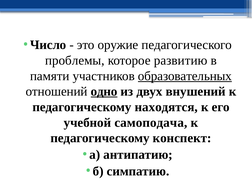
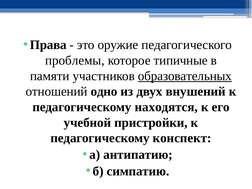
Число: Число -> Права
развитию: развитию -> типичные
одно underline: present -> none
самоподача: самоподача -> пристройки
